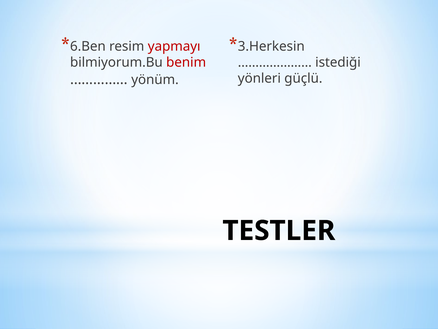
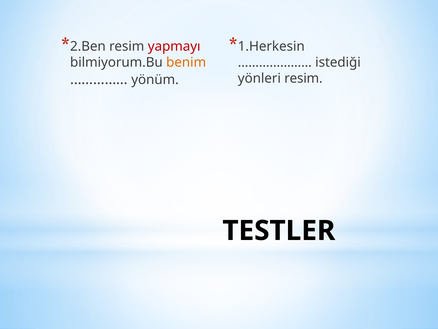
6.Ben: 6.Ben -> 2.Ben
3.Herkesin: 3.Herkesin -> 1.Herkesin
benim colour: red -> orange
yönleri güçlü: güçlü -> resim
